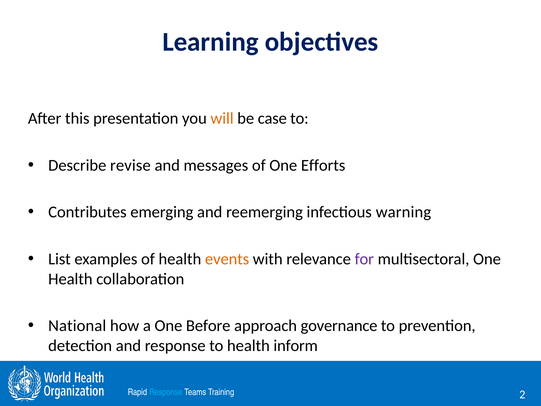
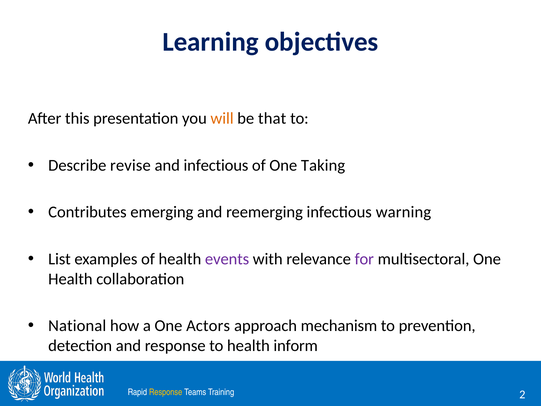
case: case -> that
and messages: messages -> infectious
Efforts: Efforts -> Taking
events colour: orange -> purple
Before: Before -> Actors
governance: governance -> mechanism
Response at (166, 392) colour: light blue -> yellow
